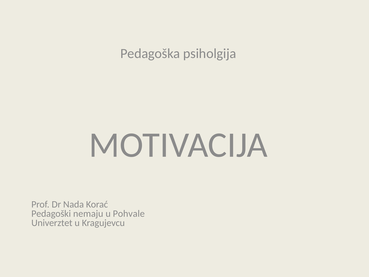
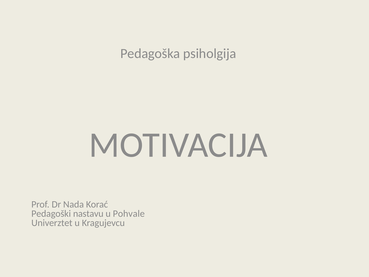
nemaju: nemaju -> nastavu
